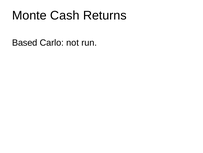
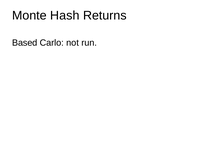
Cash: Cash -> Hash
